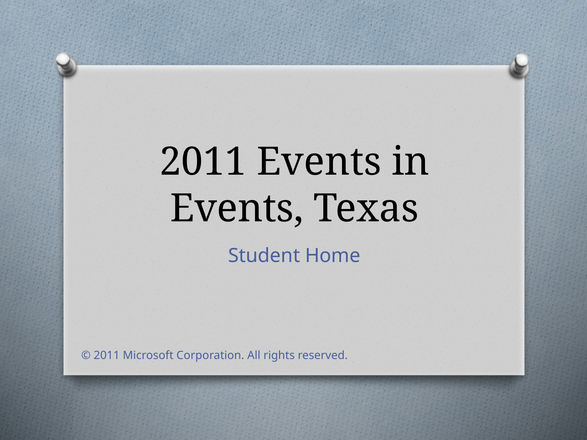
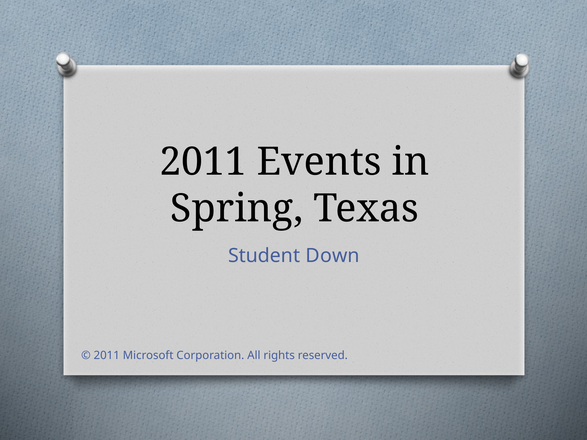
Events at (237, 209): Events -> Spring
Home: Home -> Down
